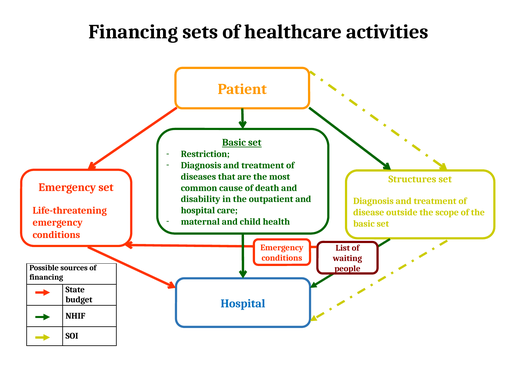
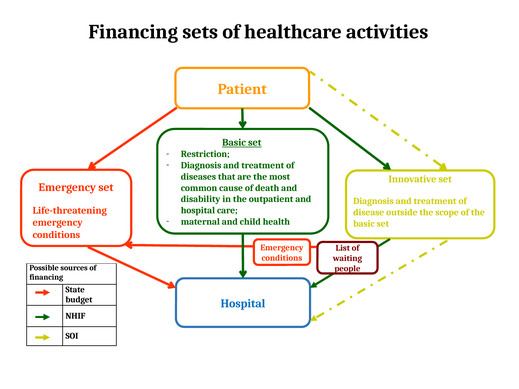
Structures: Structures -> Innovative
